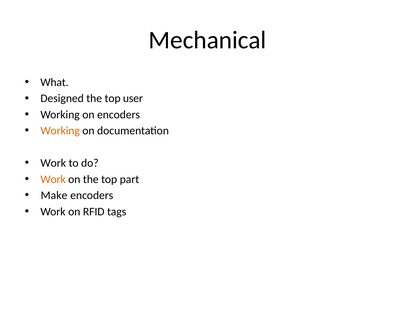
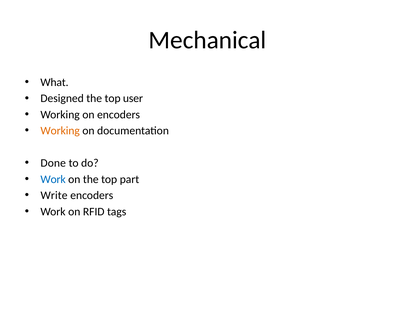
Work at (53, 163): Work -> Done
Work at (53, 179) colour: orange -> blue
Make: Make -> Write
